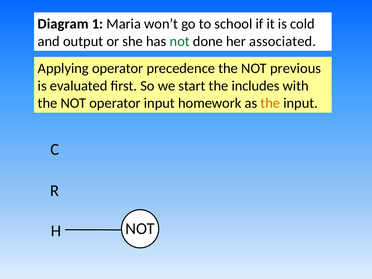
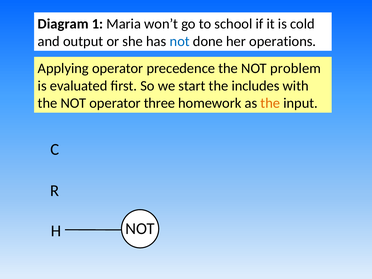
not at (180, 41) colour: green -> blue
associated: associated -> operations
previous: previous -> problem
operator input: input -> three
